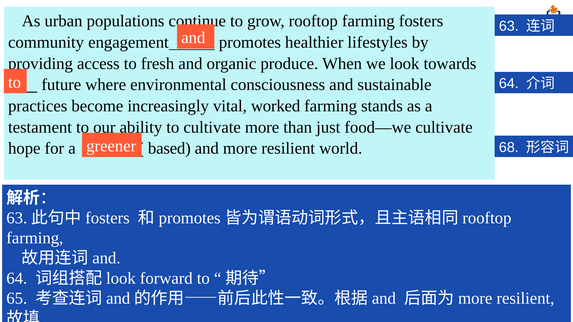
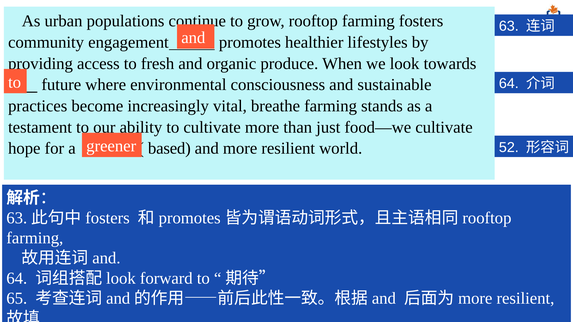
worked: worked -> breathe
68: 68 -> 52
